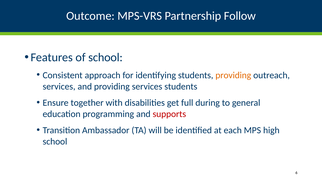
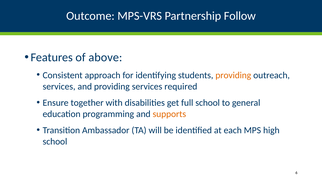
of school: school -> above
services students: students -> required
full during: during -> school
supports colour: red -> orange
